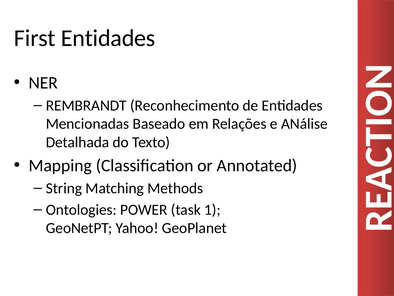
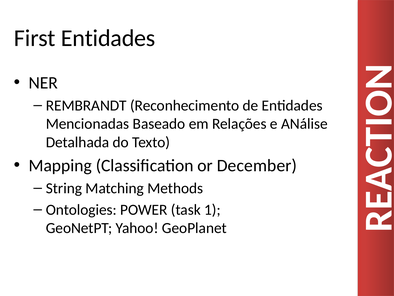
Annotated: Annotated -> December
